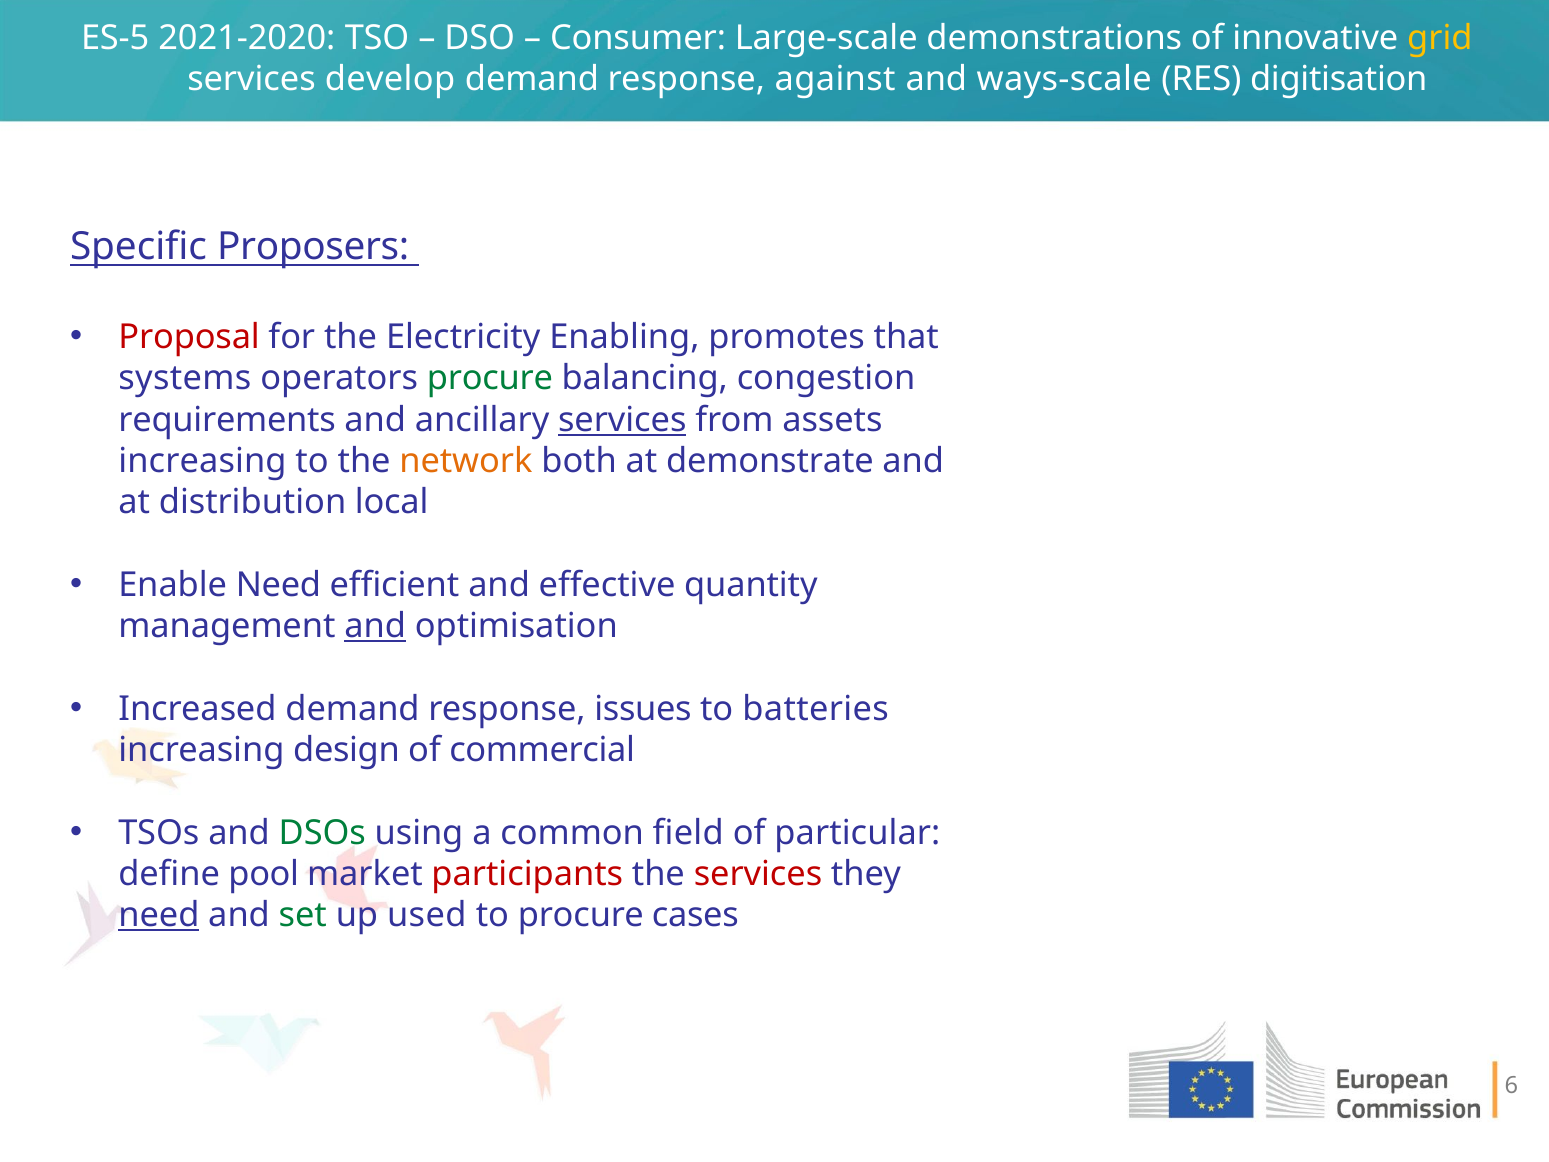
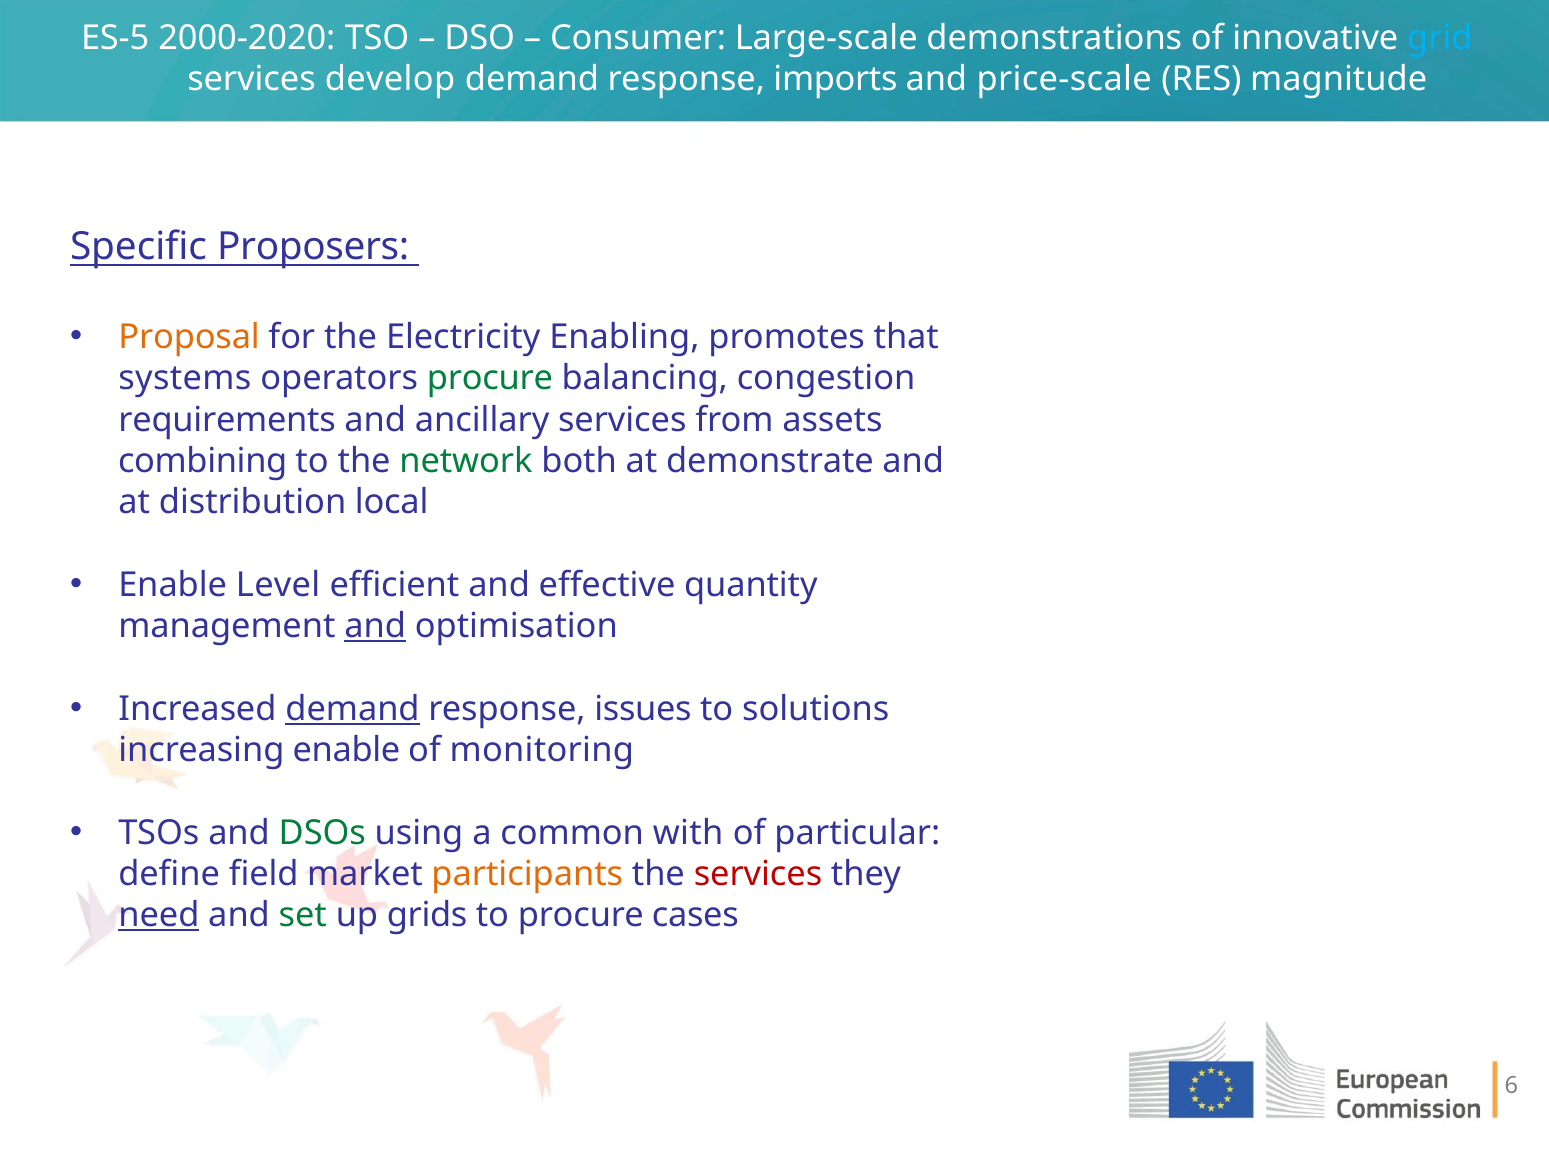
2021-2020: 2021-2020 -> 2000-2020
grid colour: yellow -> light blue
against: against -> imports
ways-scale: ways-scale -> price-scale
digitisation: digitisation -> magnitude
Proposal colour: red -> orange
services at (622, 420) underline: present -> none
increasing at (202, 461): increasing -> combining
network colour: orange -> green
Enable Need: Need -> Level
demand at (353, 709) underline: none -> present
batteries: batteries -> solutions
increasing design: design -> enable
commercial: commercial -> monitoring
field: field -> with
pool: pool -> field
participants colour: red -> orange
used: used -> grids
